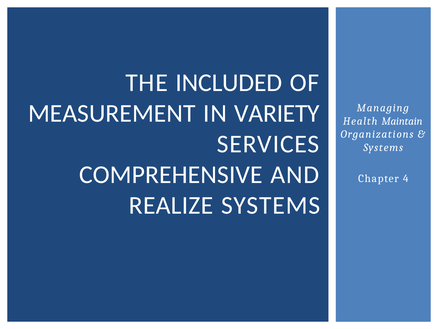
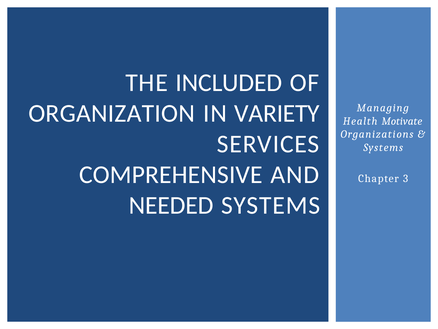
MEASUREMENT: MEASUREMENT -> ORGANIZATION
Maintain: Maintain -> Motivate
4: 4 -> 3
REALIZE: REALIZE -> NEEDED
